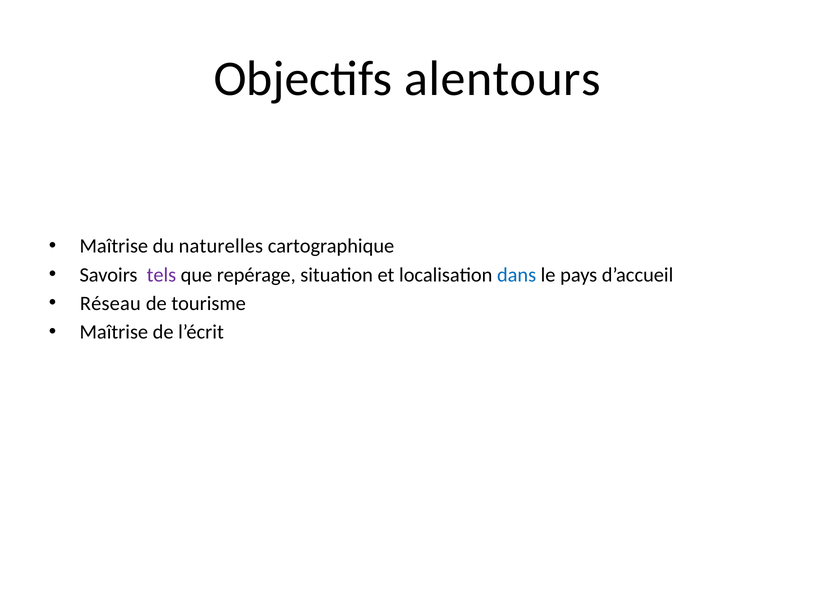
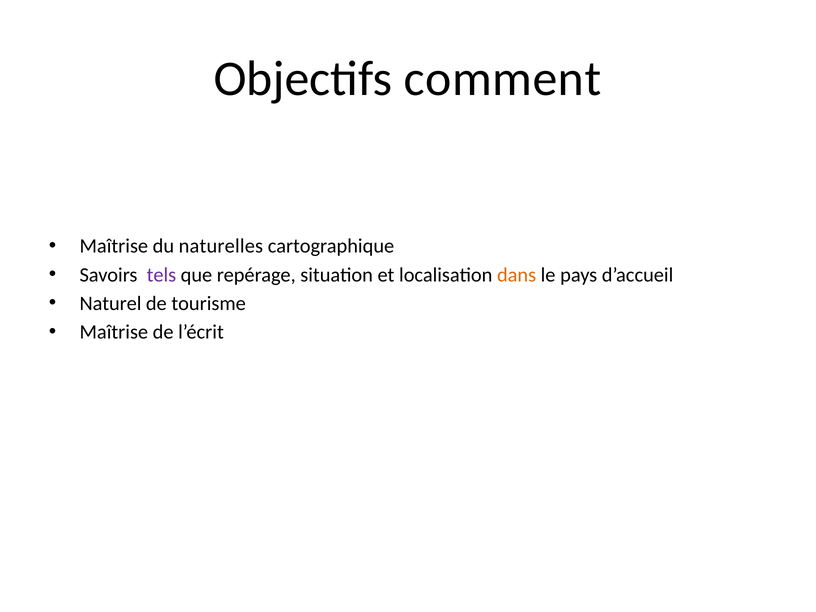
alentours: alentours -> comment
dans colour: blue -> orange
Réseau: Réseau -> Naturel
